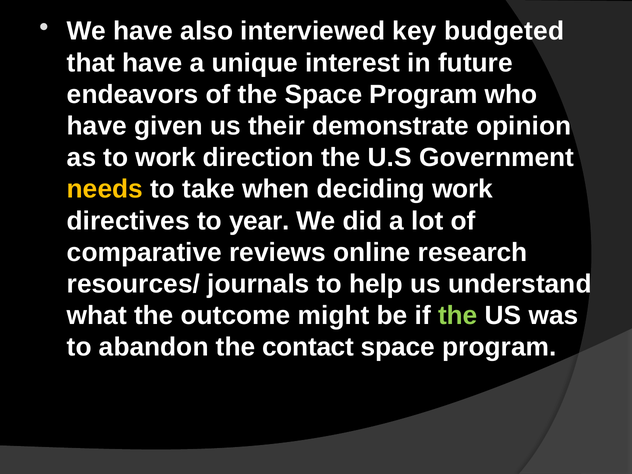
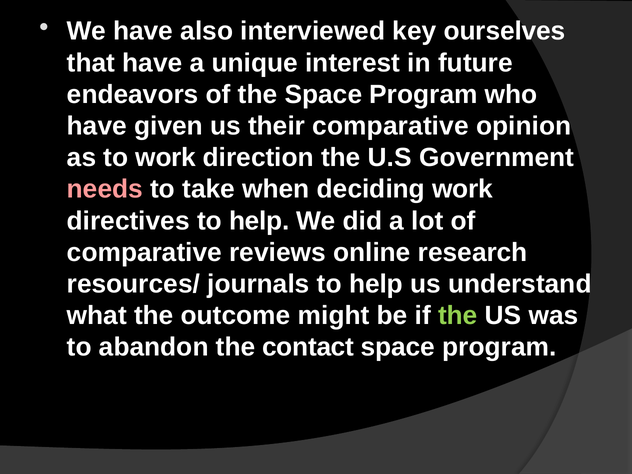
budgeted: budgeted -> ourselves
their demonstrate: demonstrate -> comparative
needs colour: yellow -> pink
directives to year: year -> help
